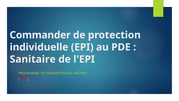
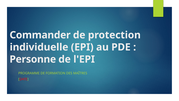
Sanitaire: Sanitaire -> Personne
